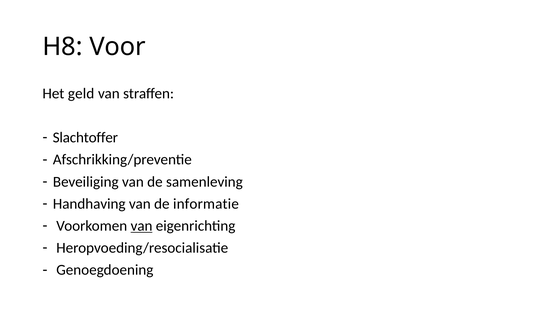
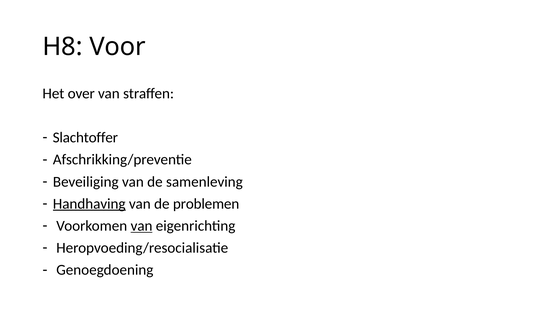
geld: geld -> over
Handhaving underline: none -> present
informatie: informatie -> problemen
